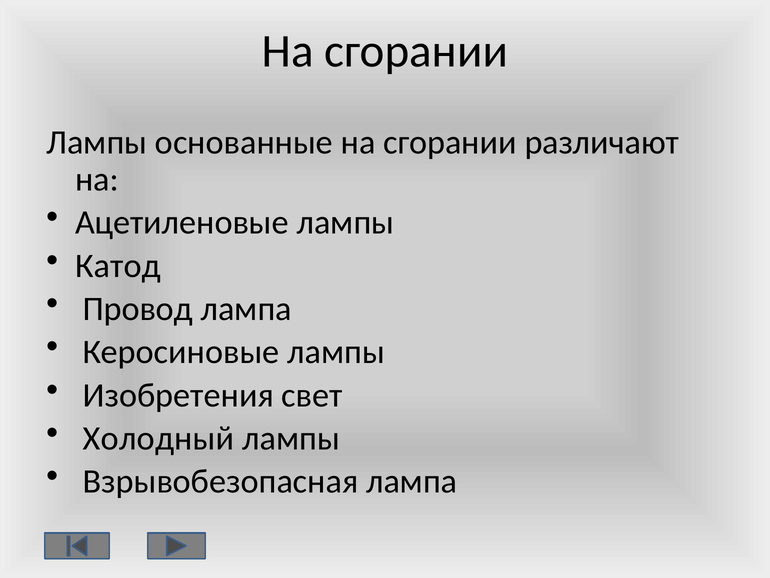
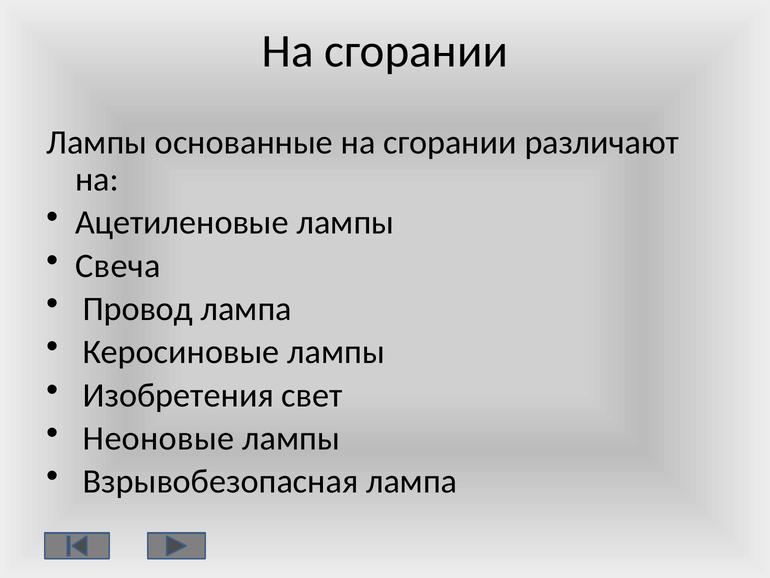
Катод: Катод -> Свеча
Холодный: Холодный -> Неоновые
